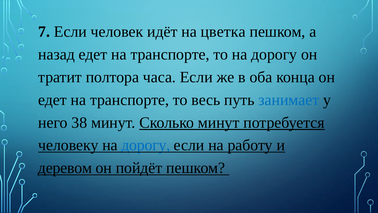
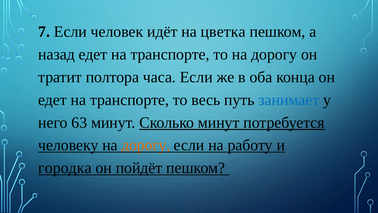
38: 38 -> 63
дорогу at (146, 145) colour: blue -> orange
деревом: деревом -> городка
